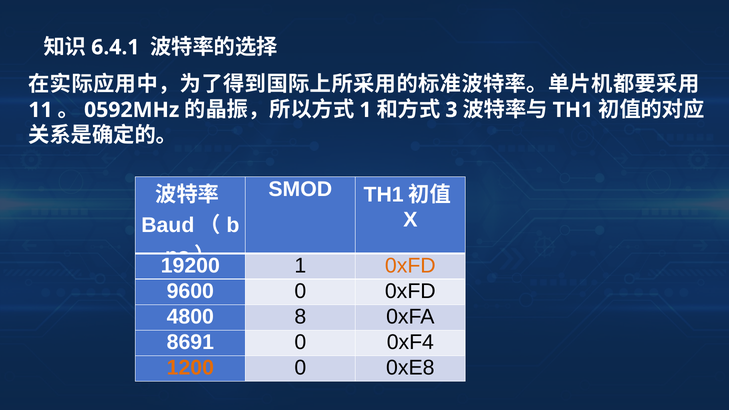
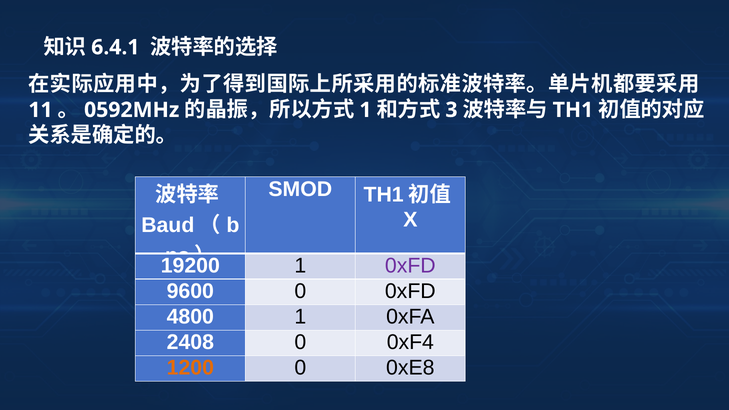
0xFD at (410, 266) colour: orange -> purple
4800 8: 8 -> 1
8691: 8691 -> 2408
